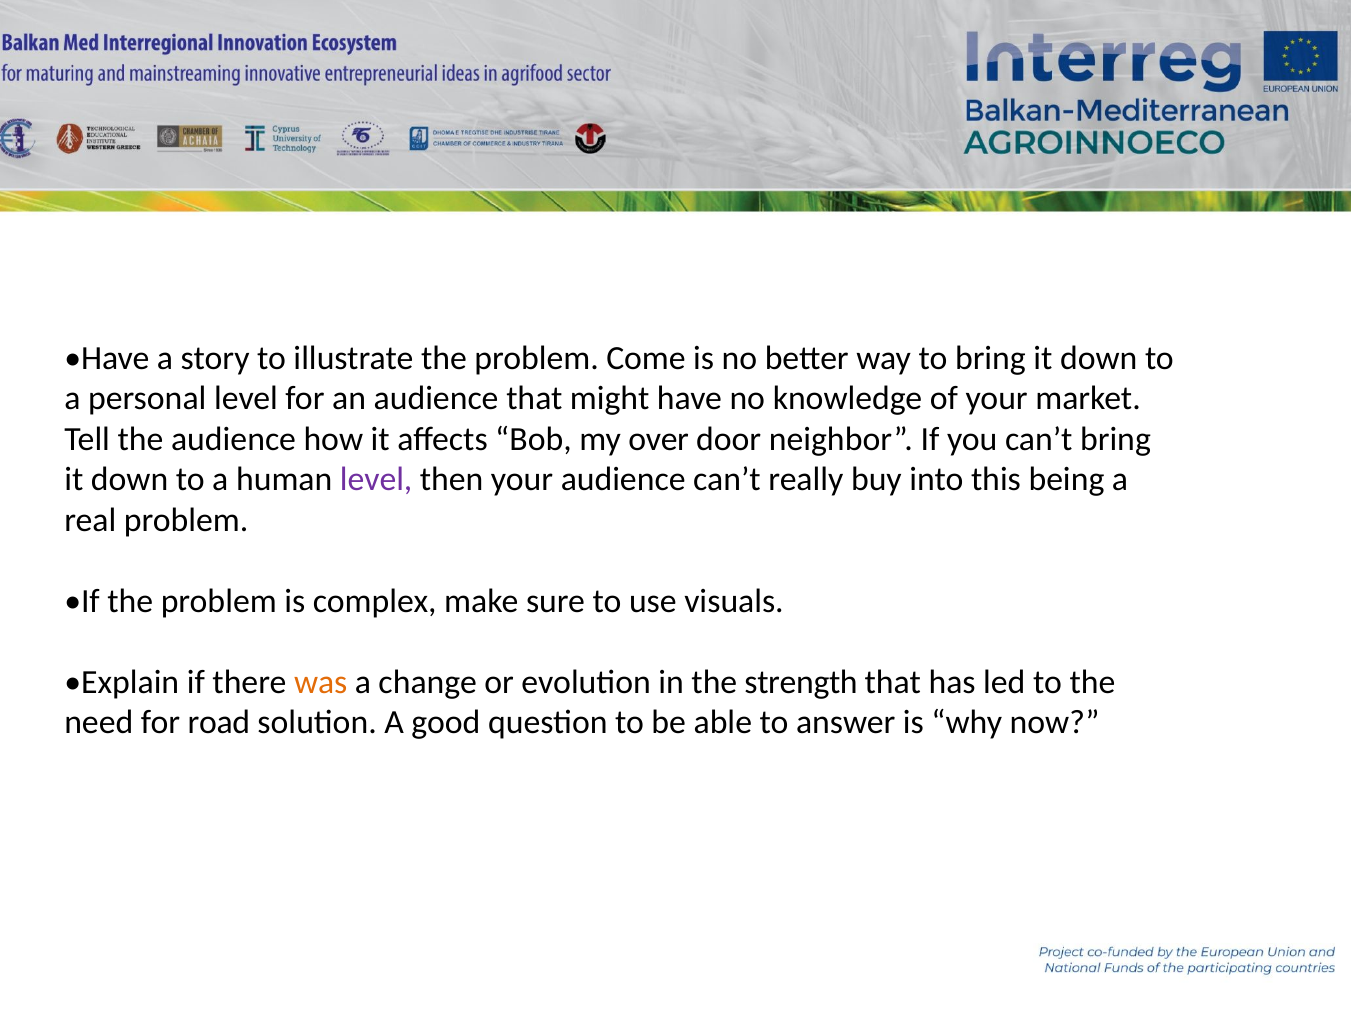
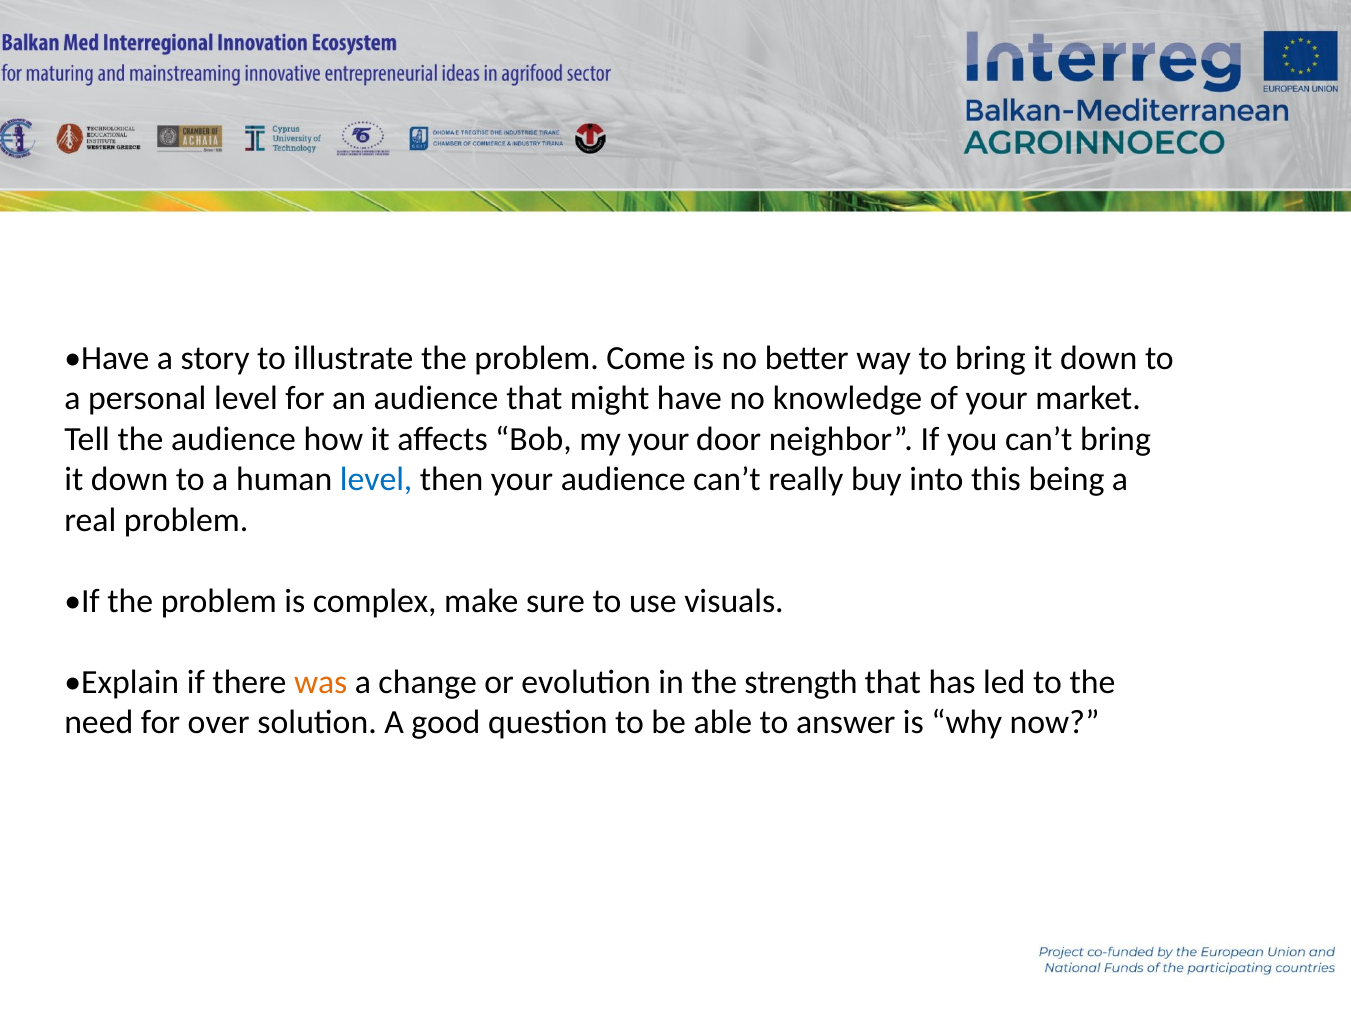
my over: over -> your
level at (376, 480) colour: purple -> blue
road: road -> over
